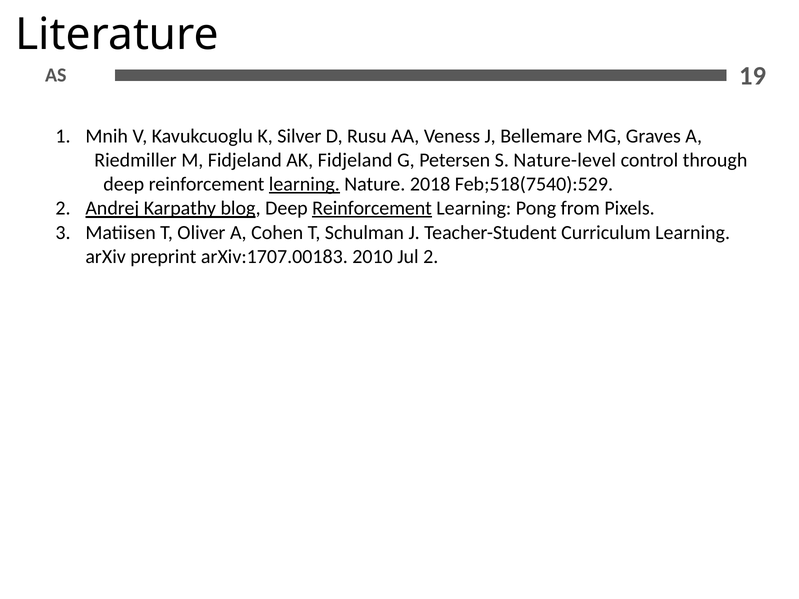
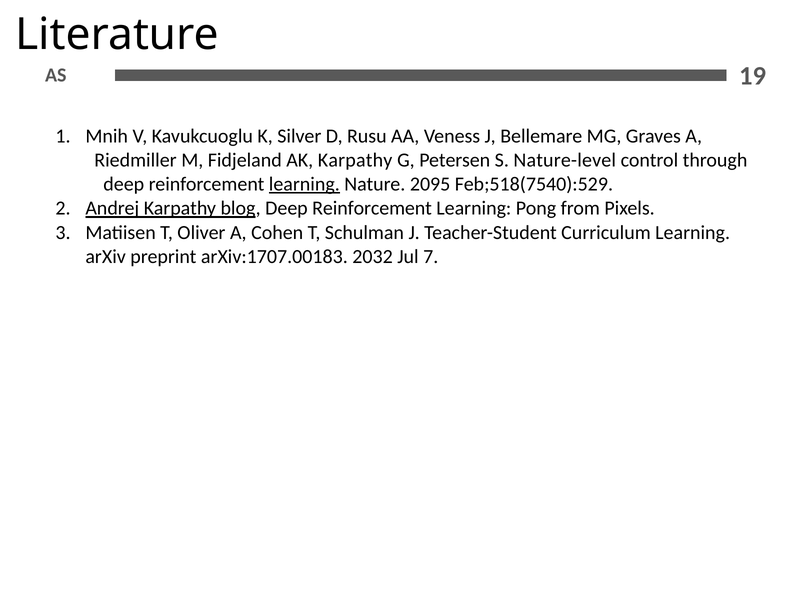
AK Fidjeland: Fidjeland -> Karpathy
2018: 2018 -> 2095
Reinforcement at (372, 208) underline: present -> none
2010: 2010 -> 2032
Jul 2: 2 -> 7
